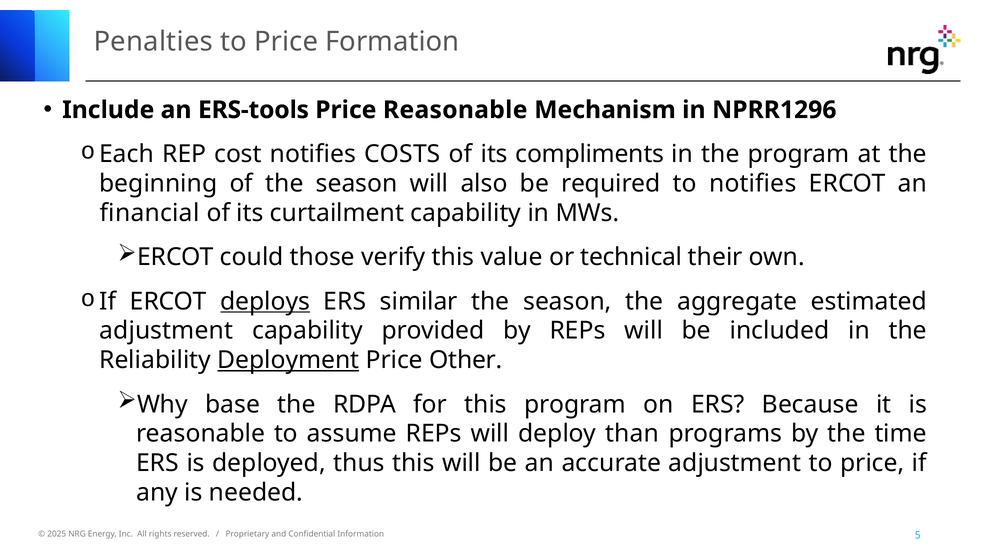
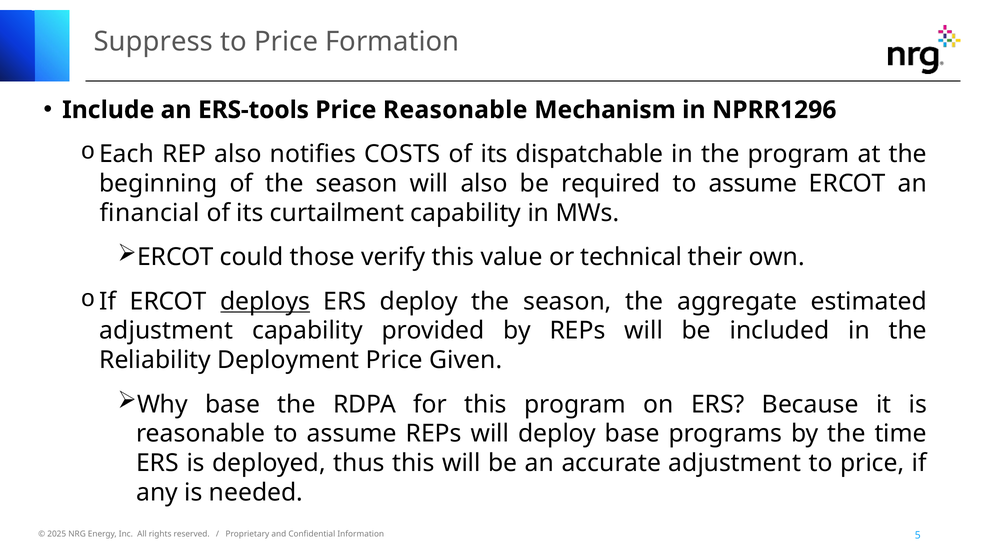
Penalties: Penalties -> Suppress
REP cost: cost -> also
compliments: compliments -> dispatchable
required to notifies: notifies -> assume
ERS similar: similar -> deploy
Deployment underline: present -> none
Other: Other -> Given
deploy than: than -> base
